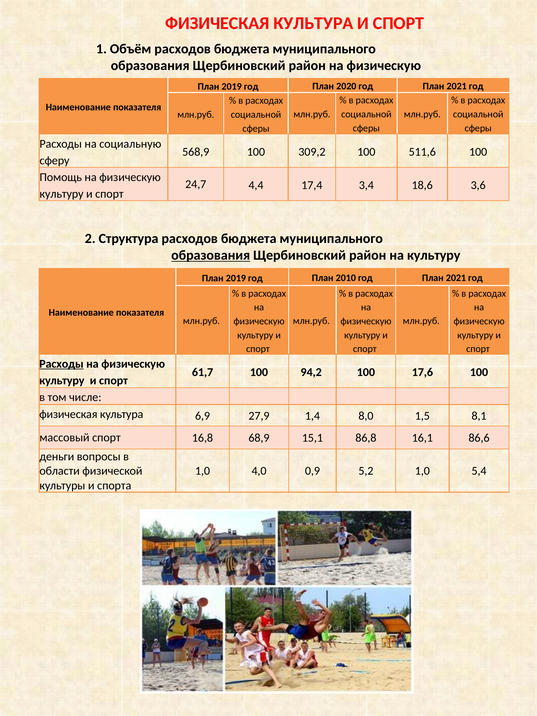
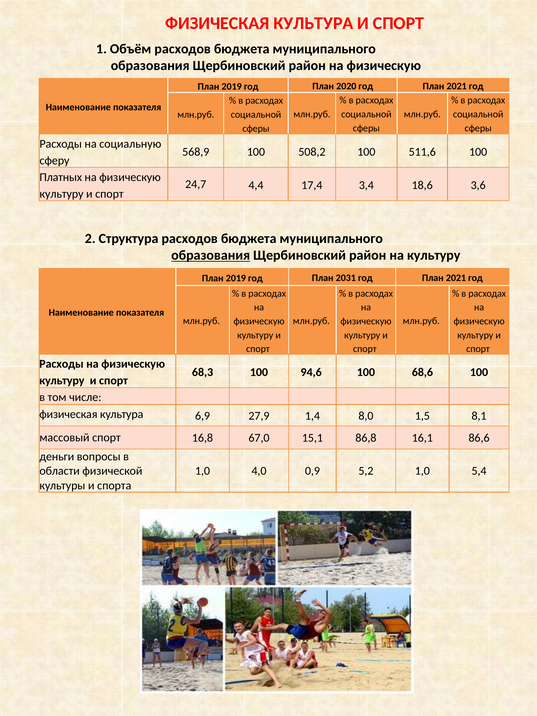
309,2: 309,2 -> 508,2
Помощь: Помощь -> Платных
2010: 2010 -> 2031
Расходы at (61, 364) underline: present -> none
61,7: 61,7 -> 68,3
94,2: 94,2 -> 94,6
17,6: 17,6 -> 68,6
68,9: 68,9 -> 67,0
